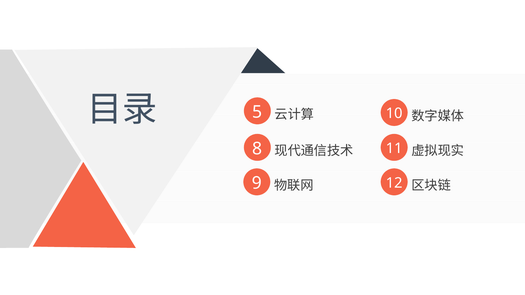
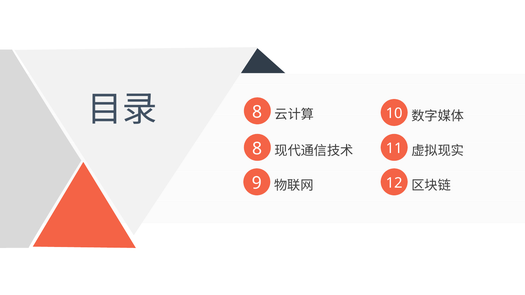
5 at (257, 112): 5 -> 8
